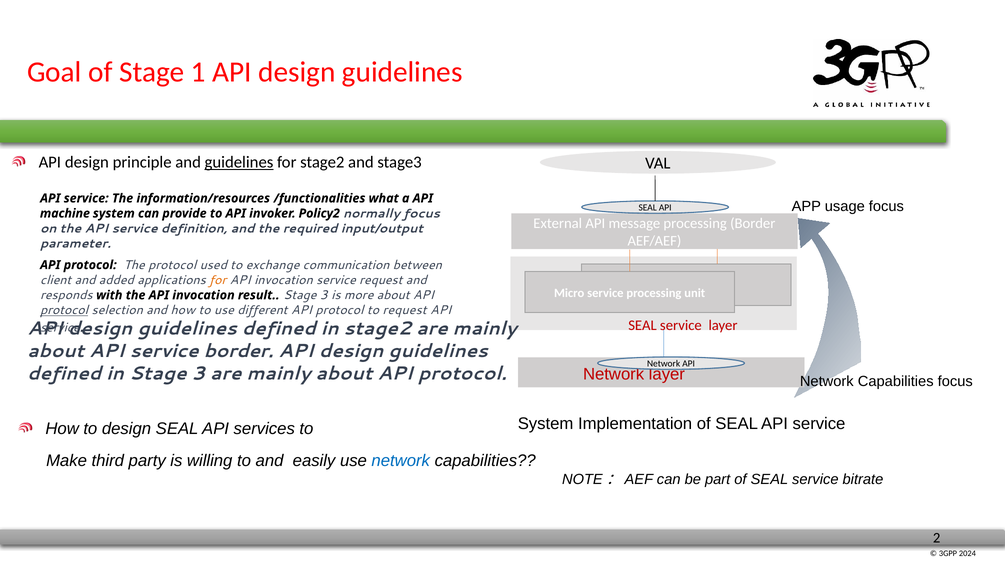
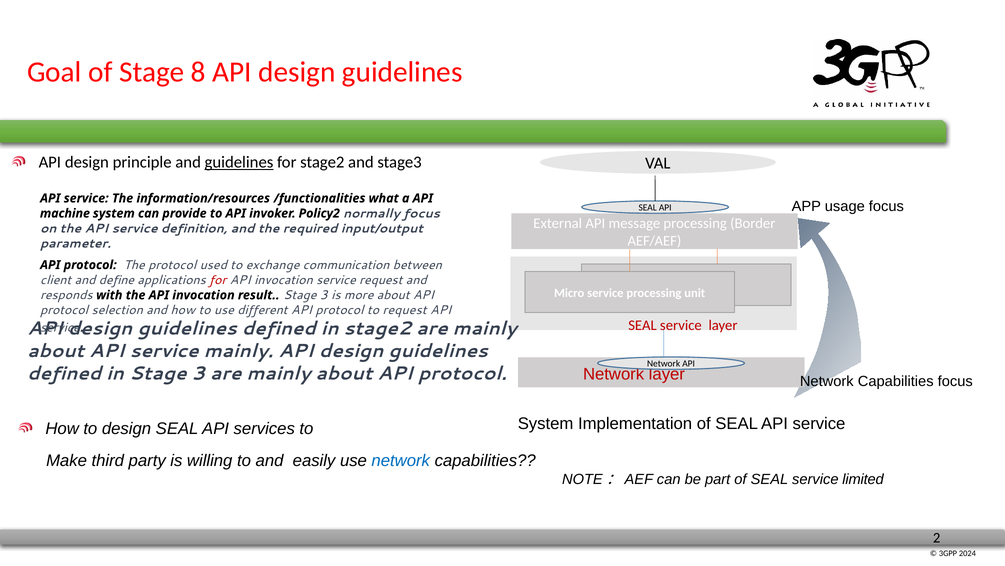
1: 1 -> 8
added: added -> define
for at (218, 280) colour: orange -> red
protocol at (64, 310) underline: present -> none
service border: border -> mainly
bitrate: bitrate -> limited
